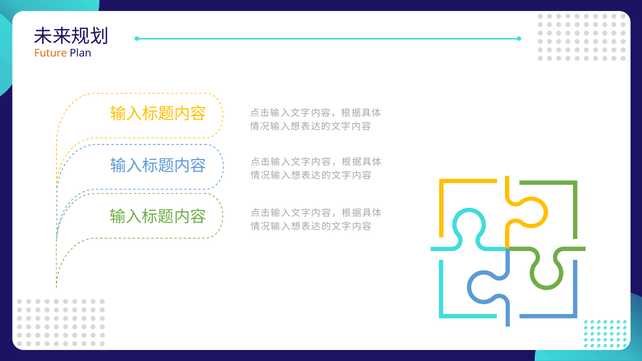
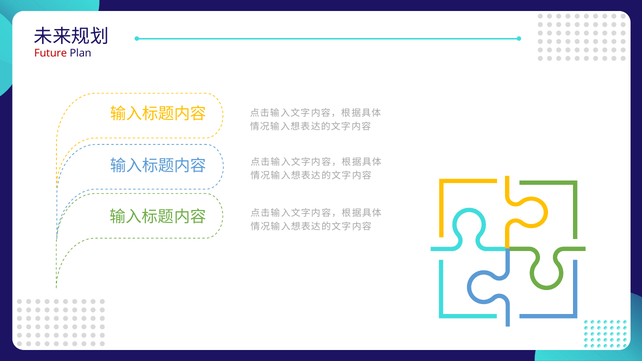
Future colour: orange -> red
